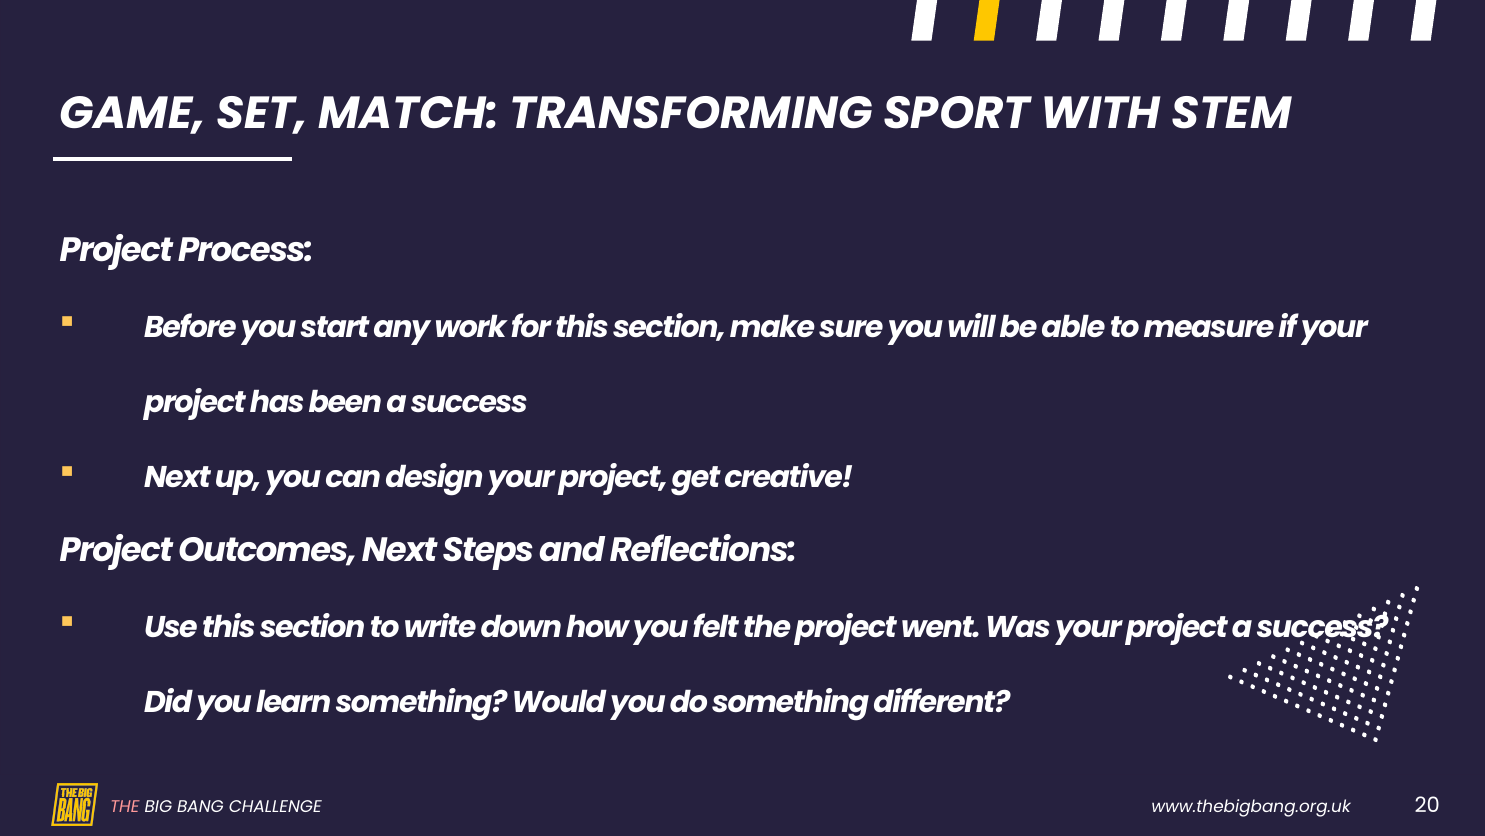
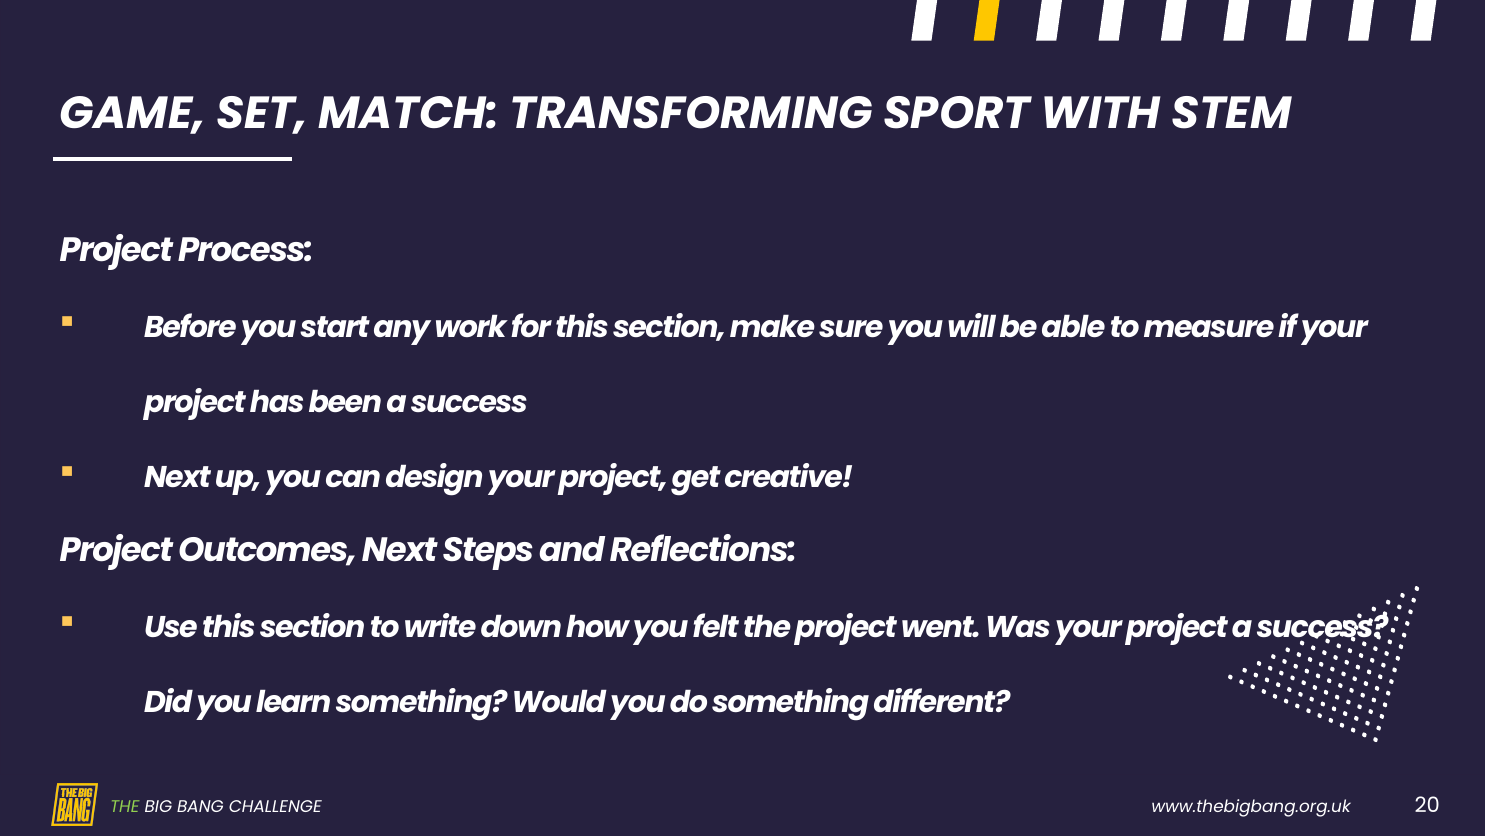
THE at (125, 806) colour: pink -> light green
